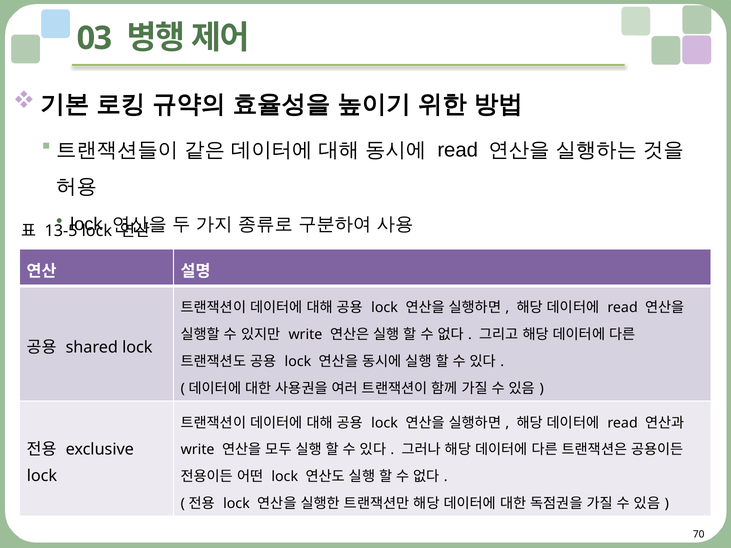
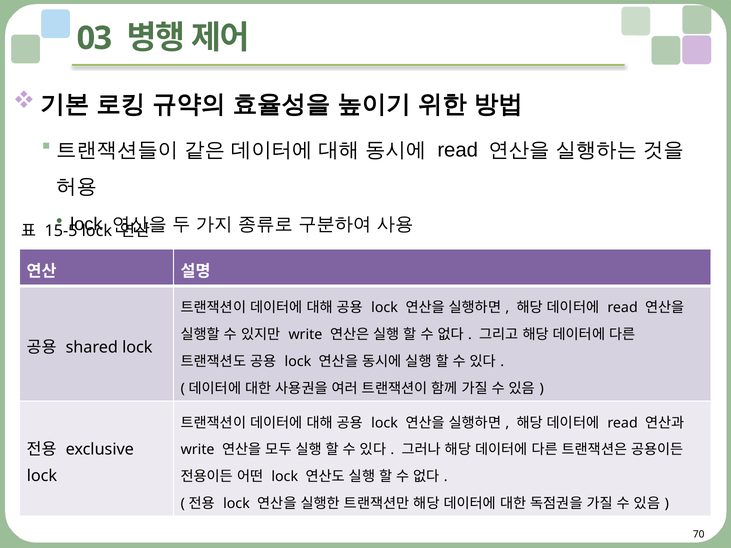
13-5: 13-5 -> 15-5
